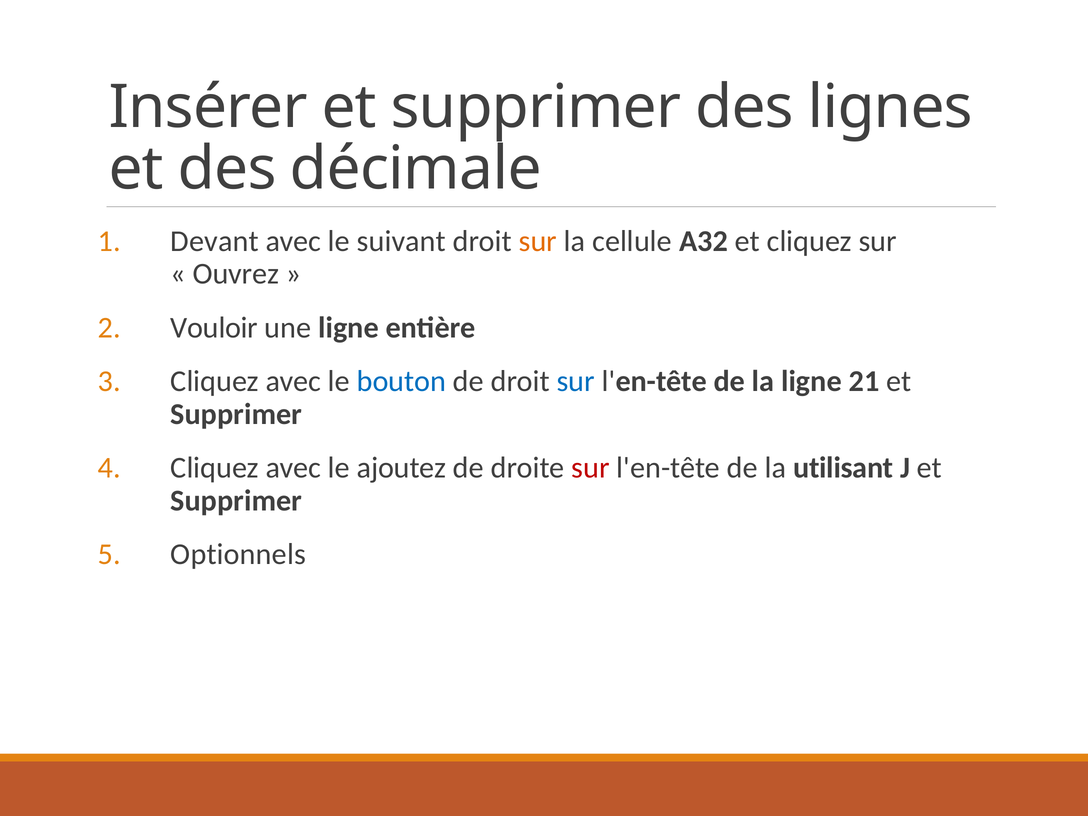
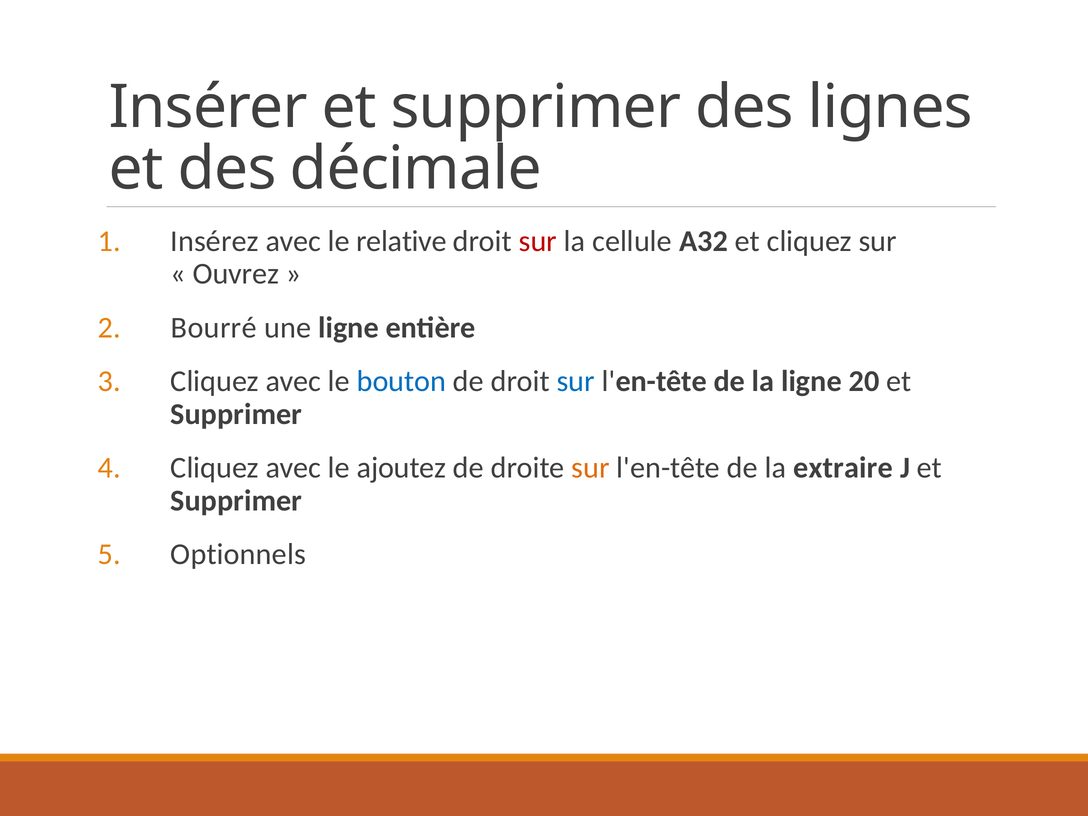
Devant: Devant -> Insérez
suivant: suivant -> relative
sur at (538, 241) colour: orange -> red
Vouloir: Vouloir -> Bourré
21: 21 -> 20
sur at (590, 468) colour: red -> orange
utilisant: utilisant -> extraire
